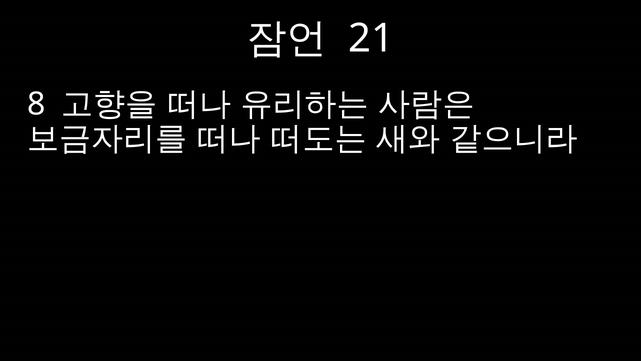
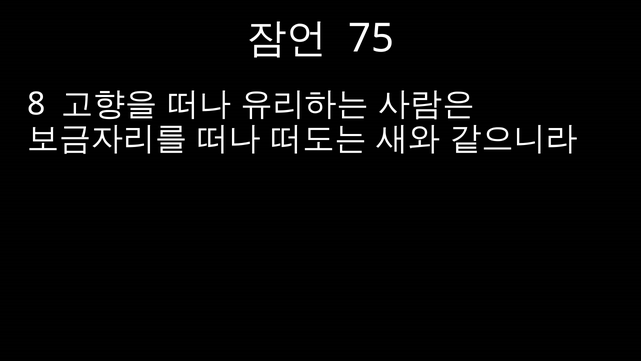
21: 21 -> 75
